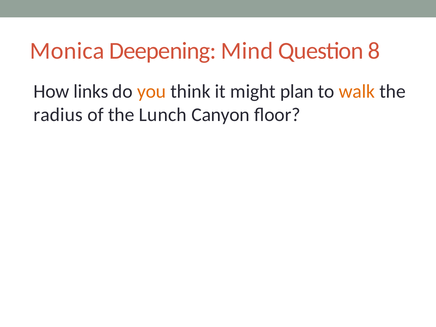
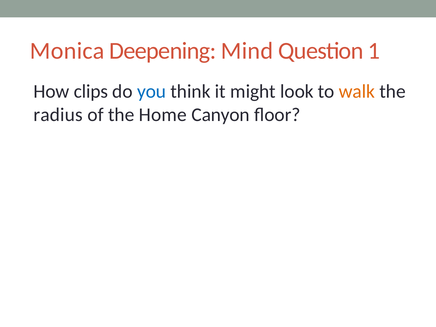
8: 8 -> 1
links: links -> clips
you colour: orange -> blue
plan: plan -> look
Lunch: Lunch -> Home
